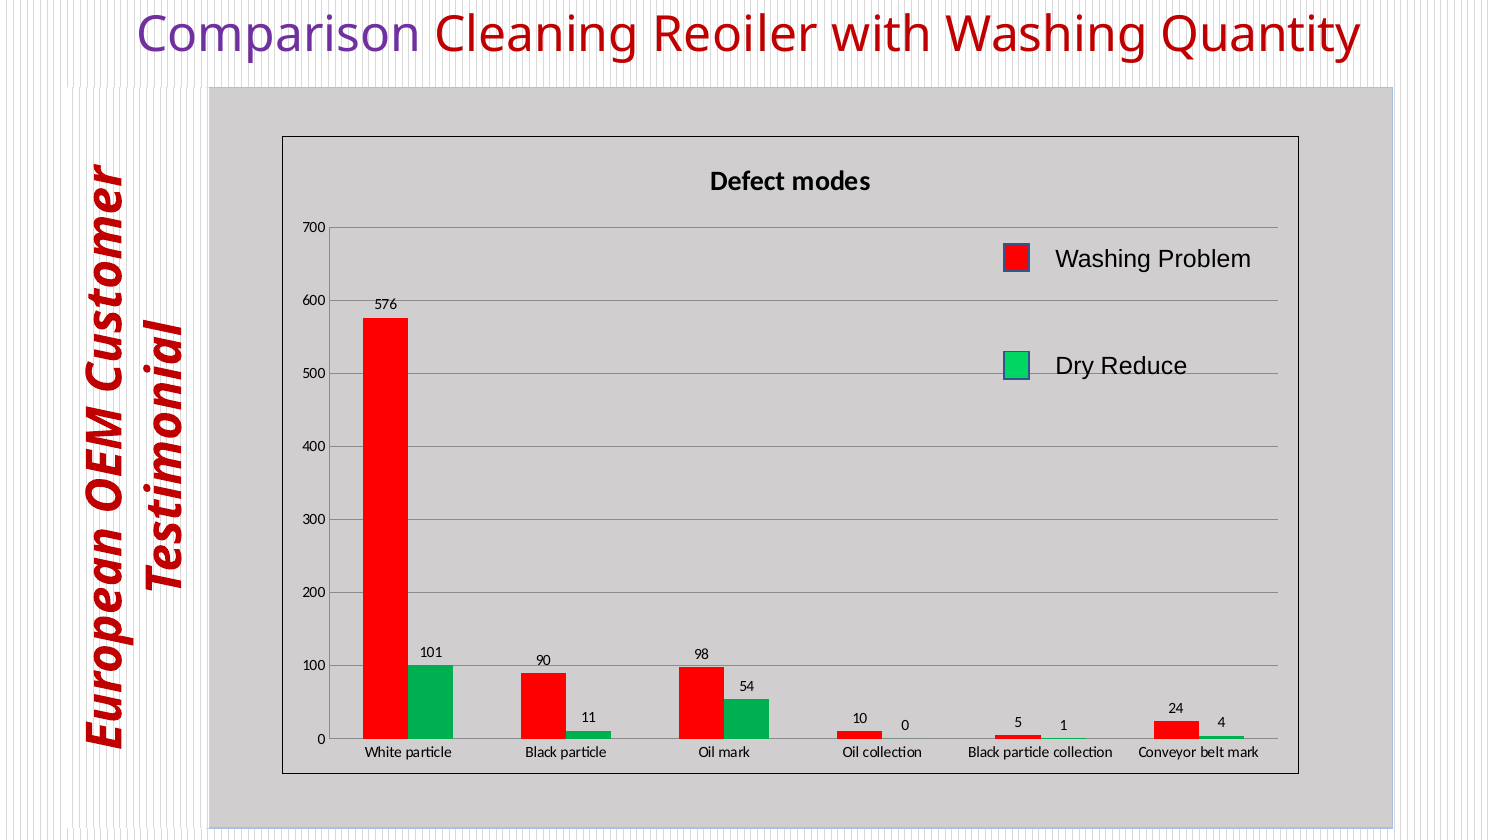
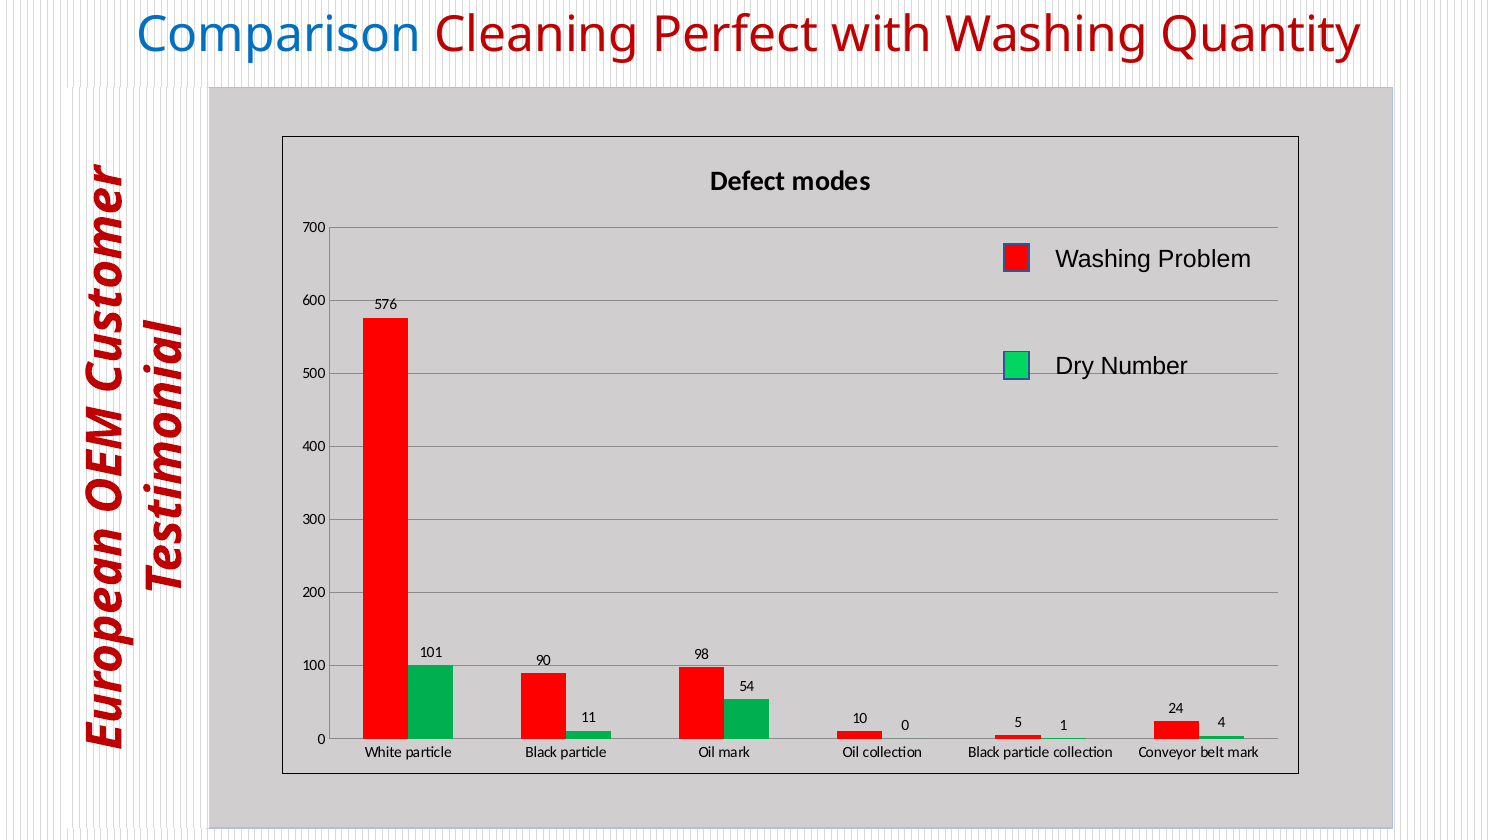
Comparison colour: purple -> blue
Reoiler: Reoiler -> Perfect
Reduce: Reduce -> Number
